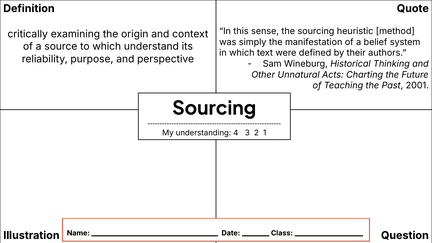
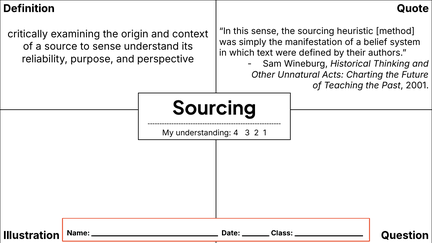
to which: which -> sense
